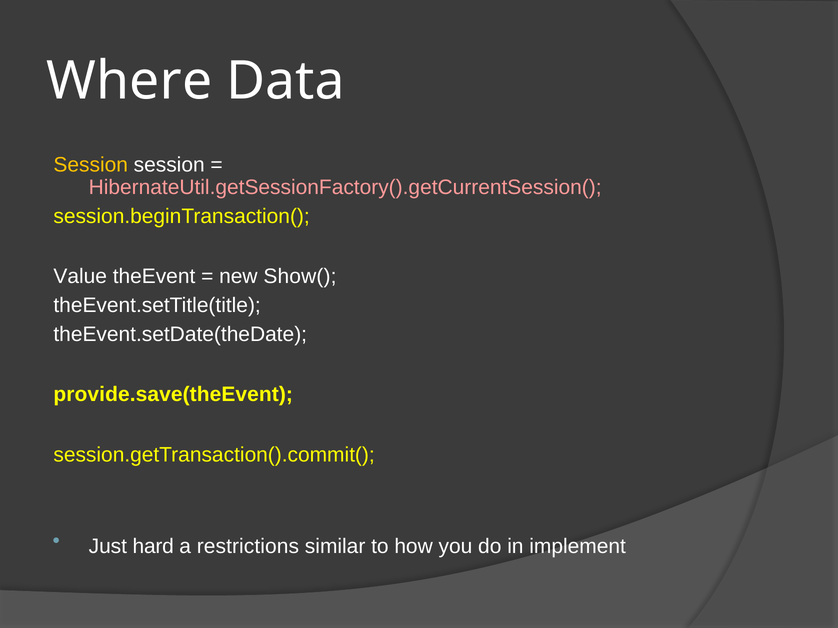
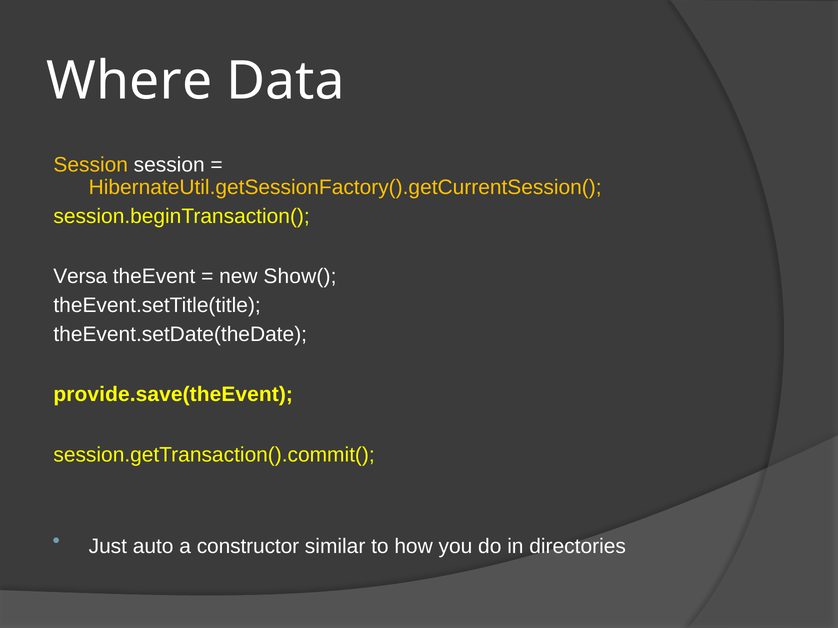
HibernateUtil.getSessionFactory().getCurrentSession( colour: pink -> yellow
Value: Value -> Versa
hard: hard -> auto
restrictions: restrictions -> constructor
implement: implement -> directories
